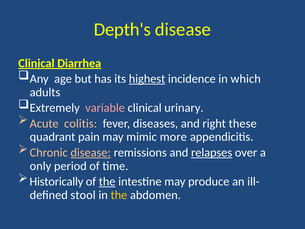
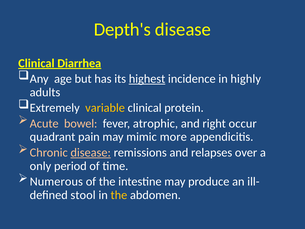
which: which -> highly
variable colour: pink -> yellow
urinary: urinary -> protein
colitis: colitis -> bowel
diseases: diseases -> atrophic
these: these -> occur
relapses underline: present -> none
Historically: Historically -> Numerous
the at (107, 181) underline: present -> none
